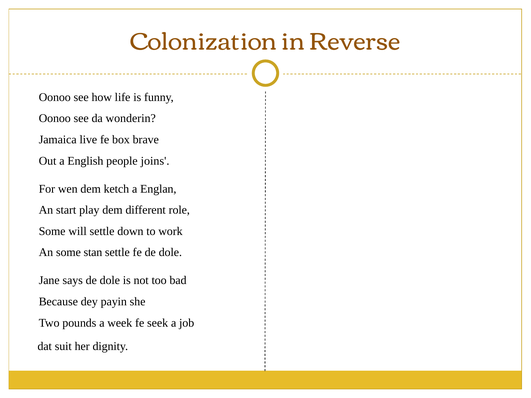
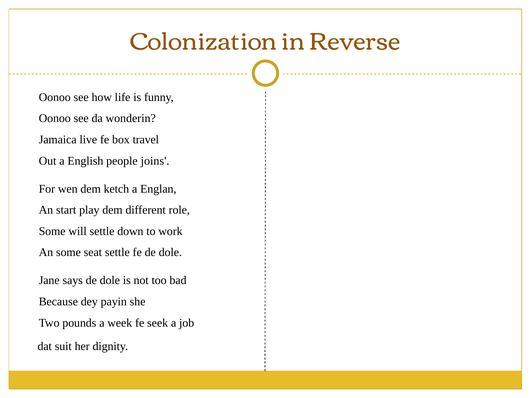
brave: brave -> travel
stan: stan -> seat
